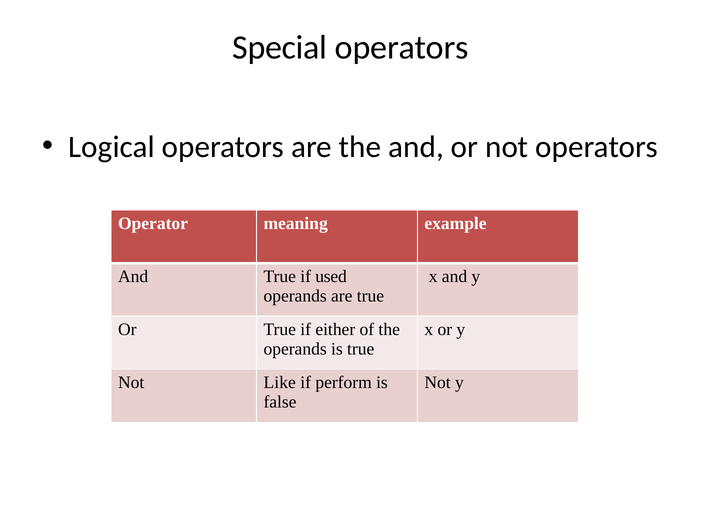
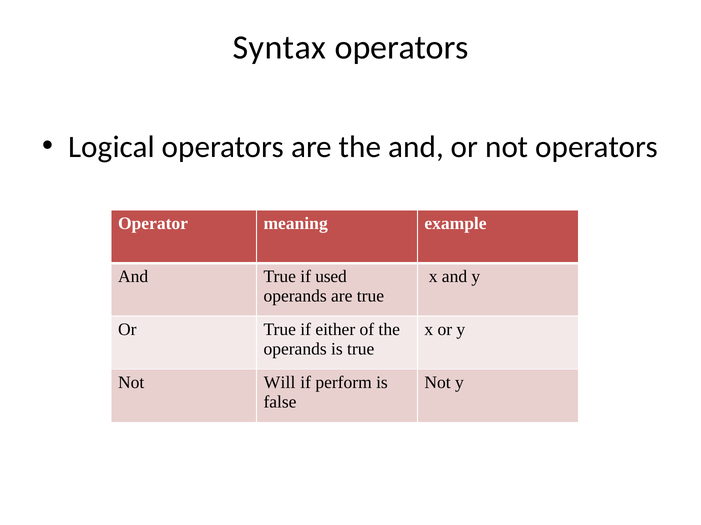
Special: Special -> Syntax
Like: Like -> Will
